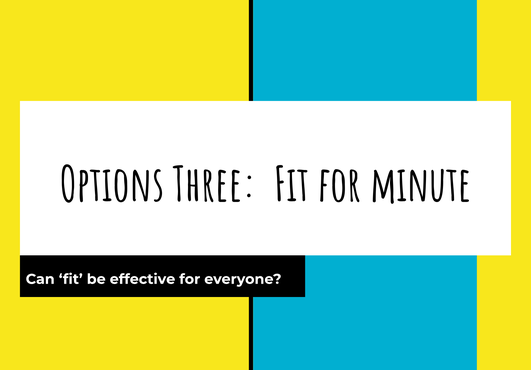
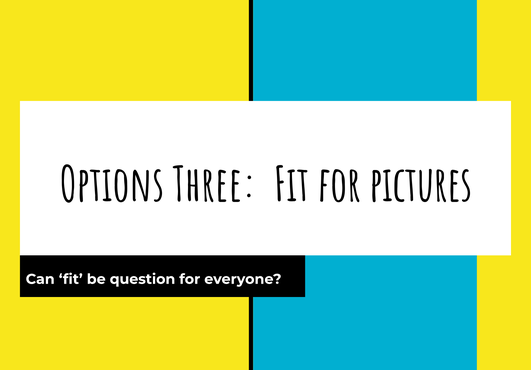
minute: minute -> pictures
effective: effective -> question
